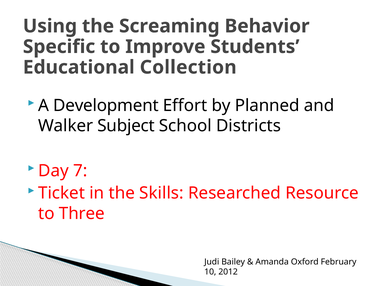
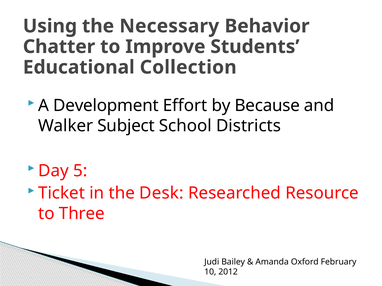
Screaming: Screaming -> Necessary
Specific: Specific -> Chatter
Planned: Planned -> Because
7: 7 -> 5
Skills: Skills -> Desk
